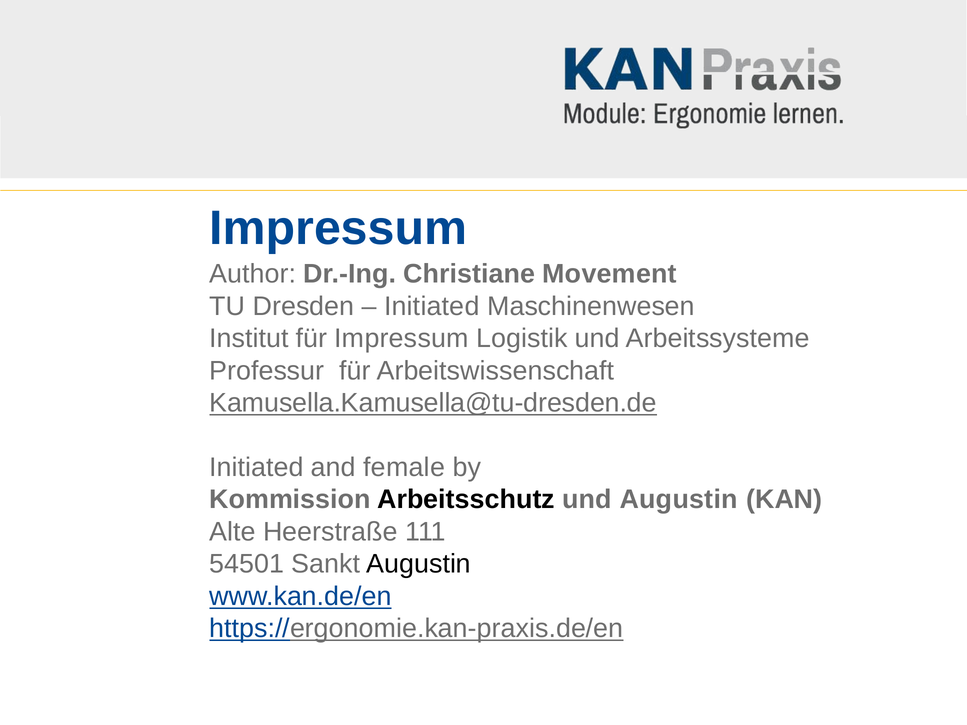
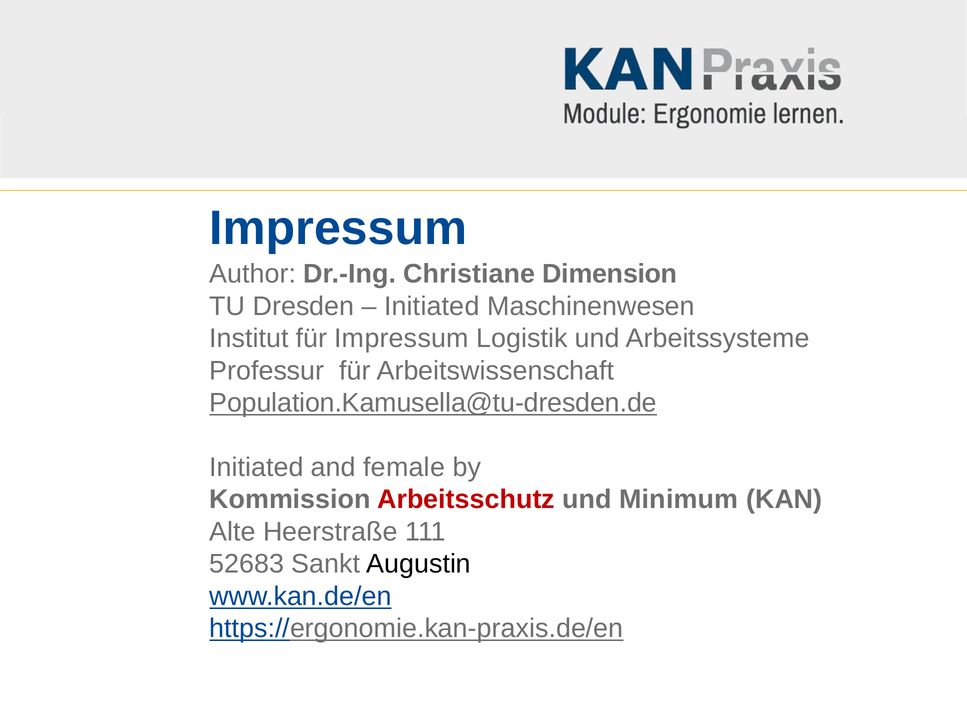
Movement: Movement -> Dimension
Kamusella.Kamusella@tu-dresden.de: Kamusella.Kamusella@tu-dresden.de -> Population.Kamusella@tu-dresden.de
Arbeitsschutz colour: black -> red
und Augustin: Augustin -> Minimum
54501: 54501 -> 52683
